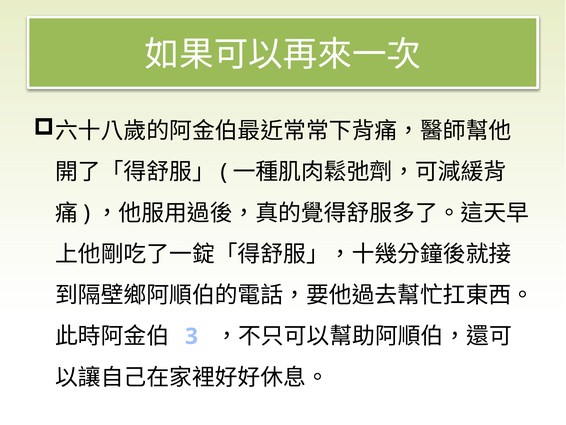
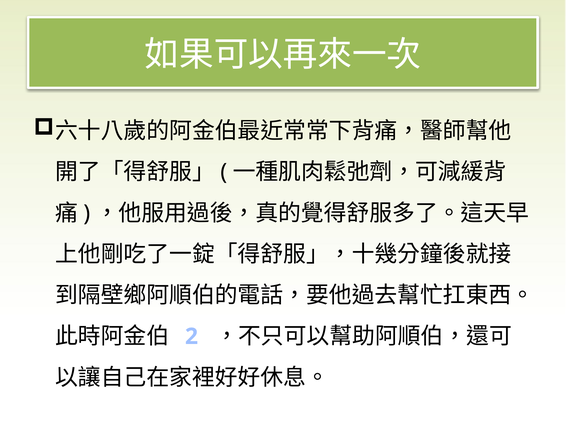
3: 3 -> 2
